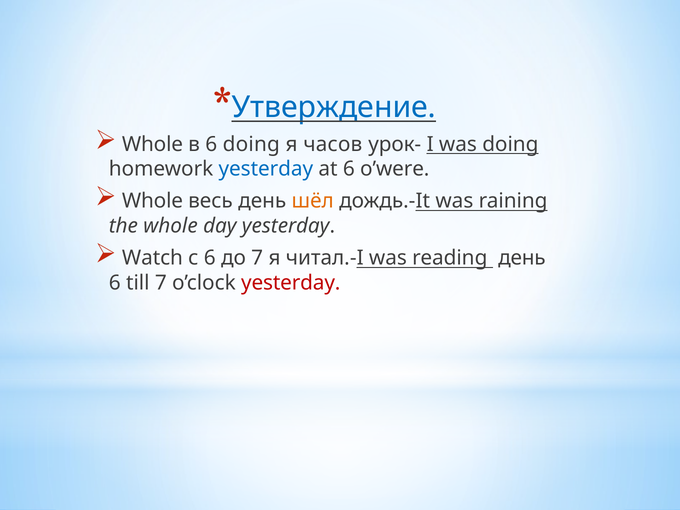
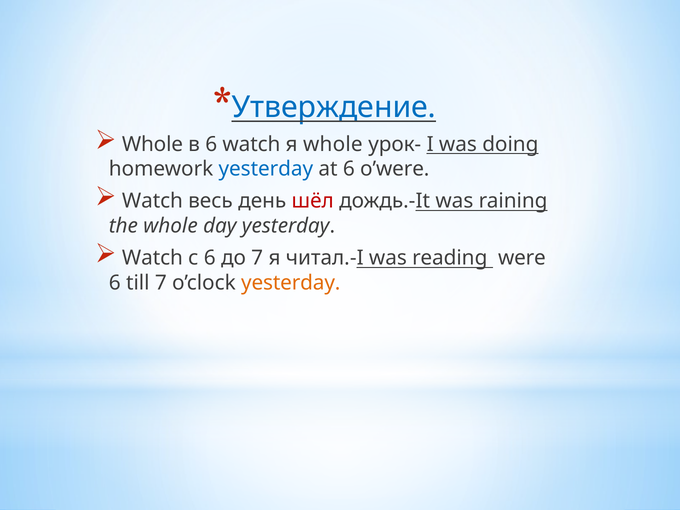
6 doing: doing -> watch
я часов: часов -> whole
Whole at (152, 201): Whole -> Watch
шёл colour: orange -> red
reading день: день -> were
yesterday at (291, 283) colour: red -> orange
